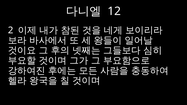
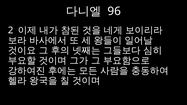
12: 12 -> 96
